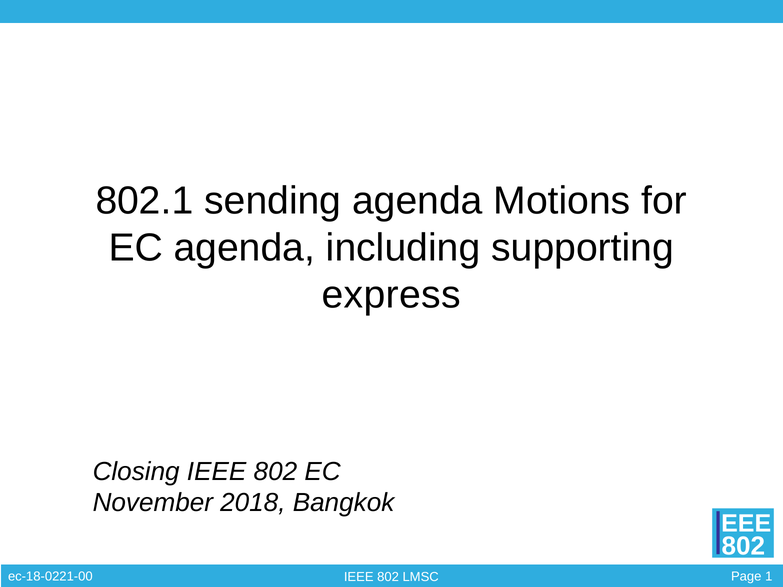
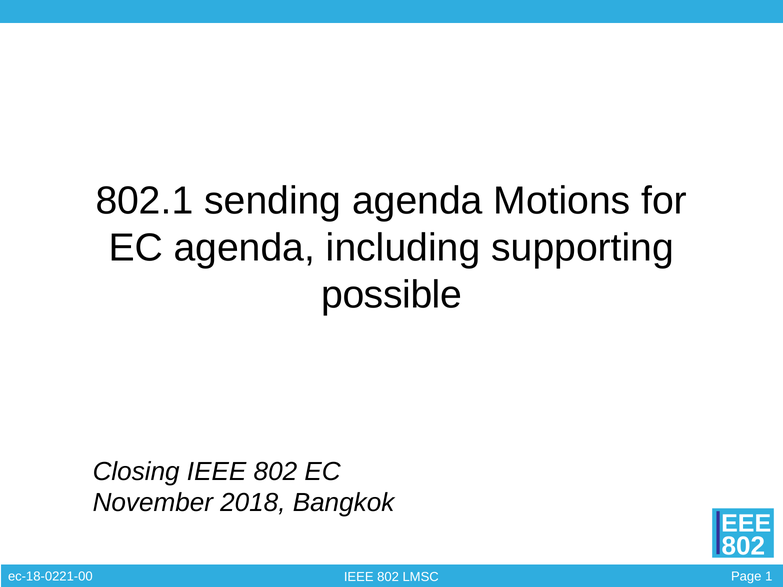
express: express -> possible
